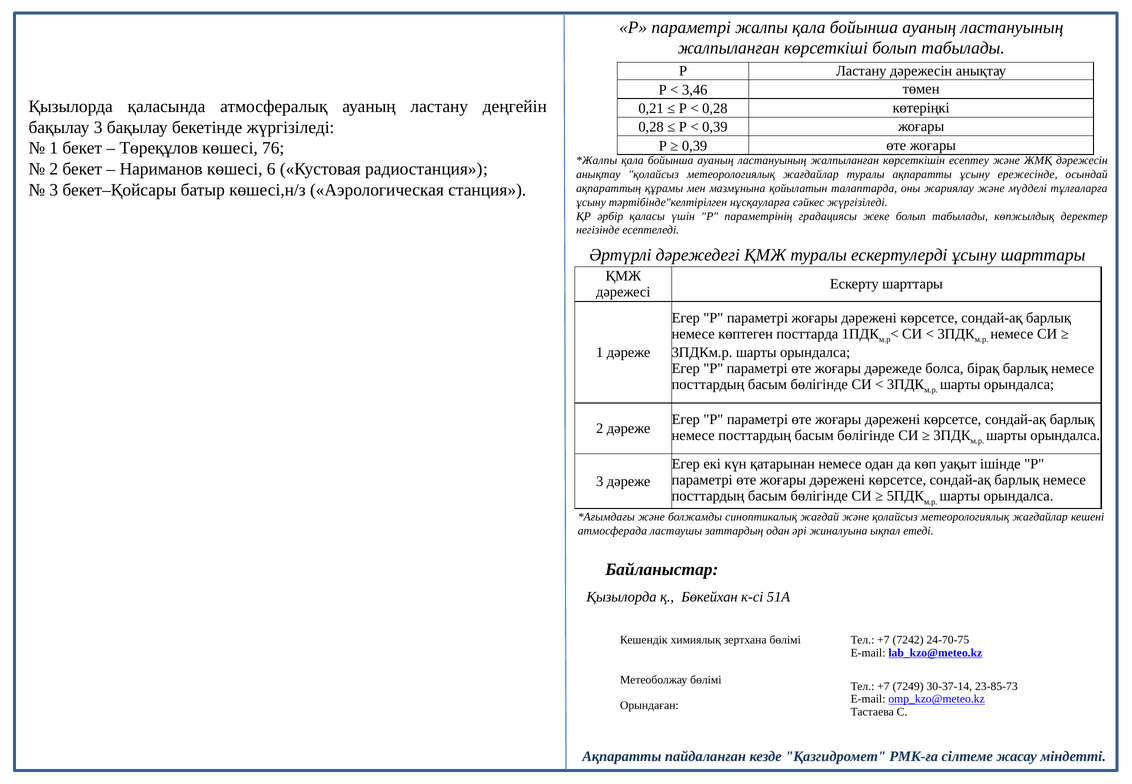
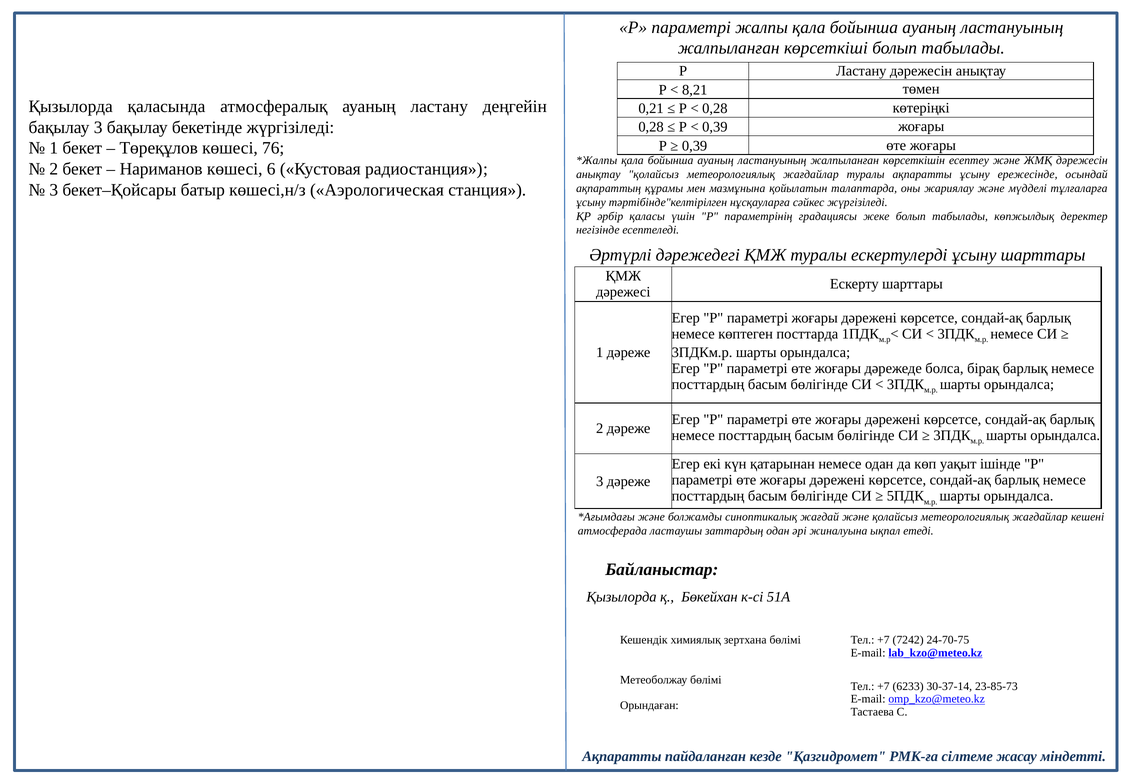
3,46: 3,46 -> 8,21
7249: 7249 -> 6233
